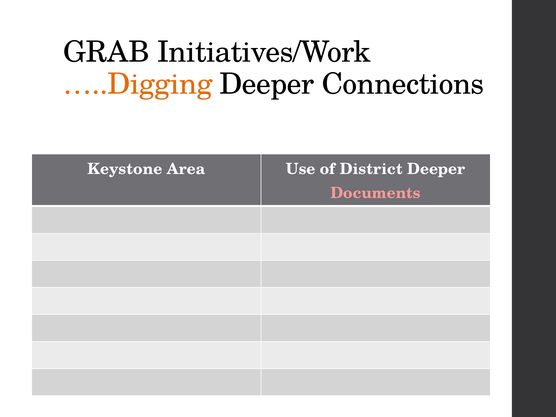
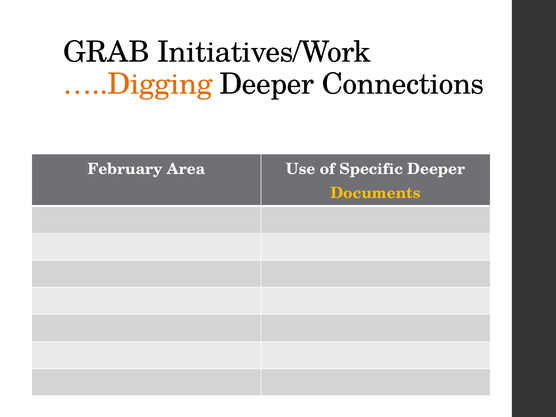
Keystone: Keystone -> February
District: District -> Specific
Documents colour: pink -> yellow
